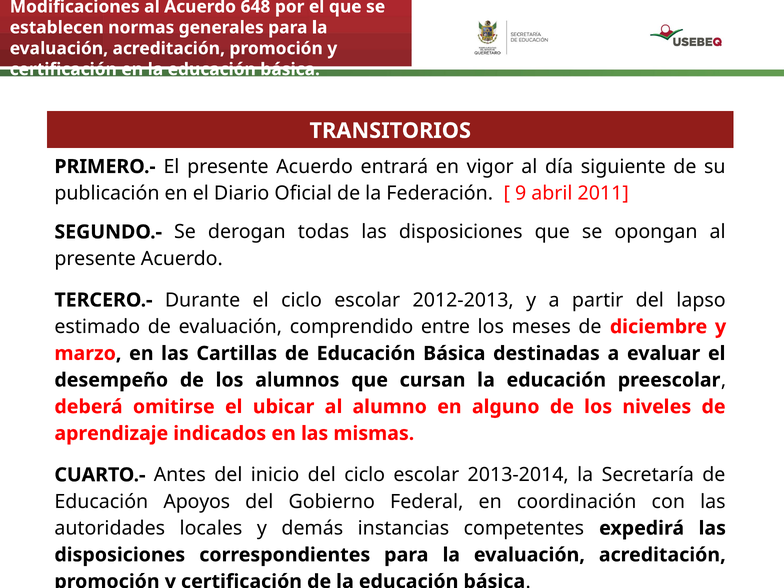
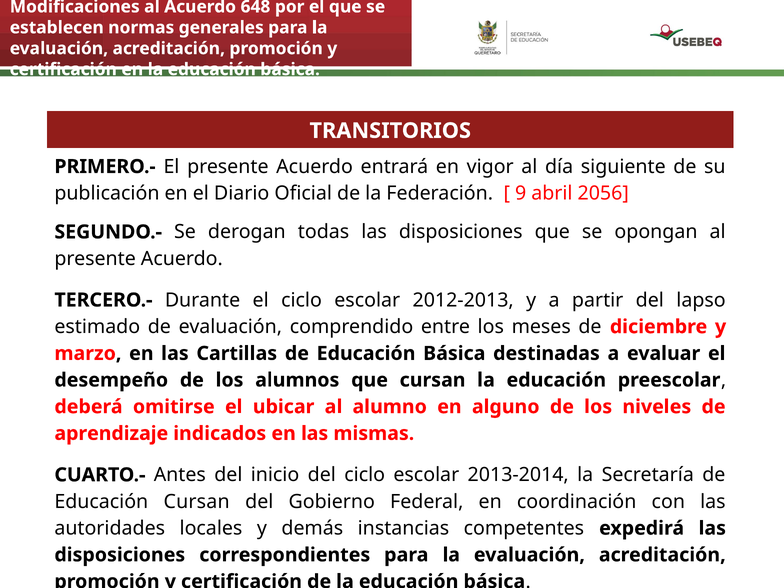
2011: 2011 -> 2056
Educación Apoyos: Apoyos -> Cursan
